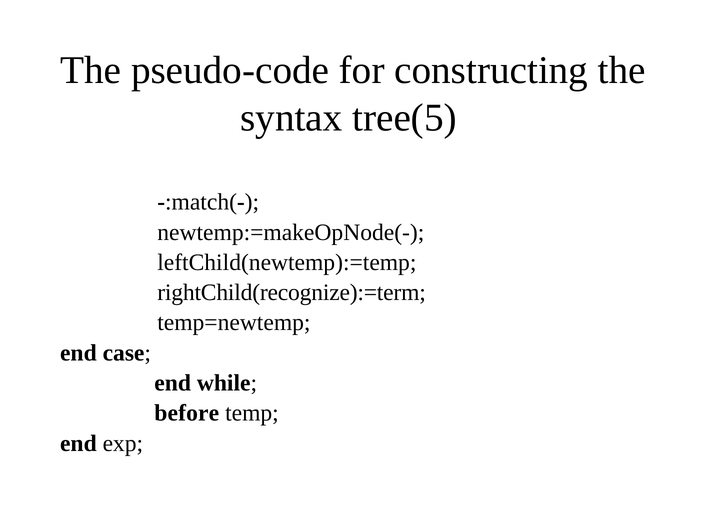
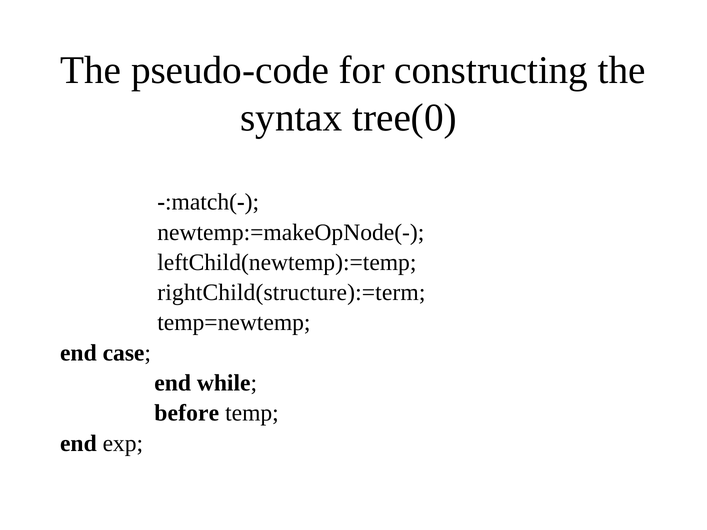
tree(5: tree(5 -> tree(0
rightChild(recognize):=term: rightChild(recognize):=term -> rightChild(structure):=term
